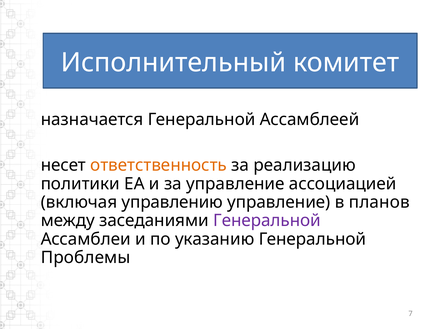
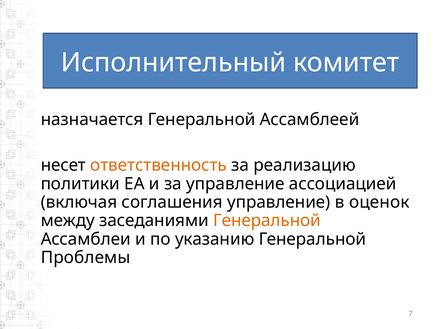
управлению: управлению -> соглашения
планов: планов -> оценок
Генеральной at (267, 221) colour: purple -> orange
